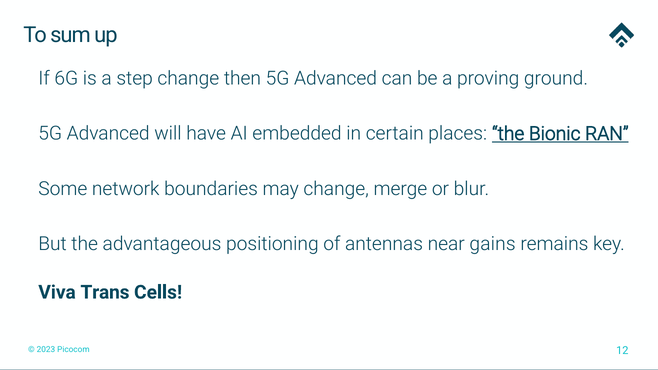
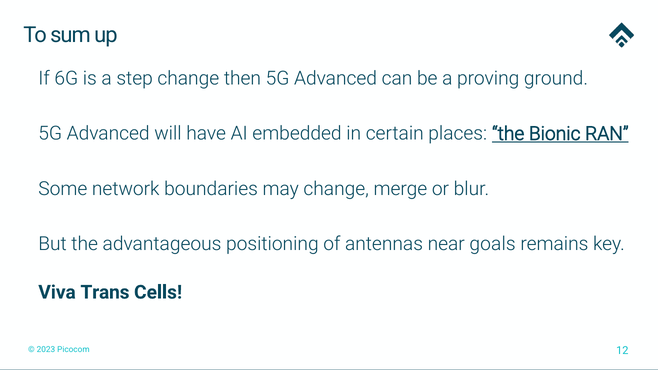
gains: gains -> goals
